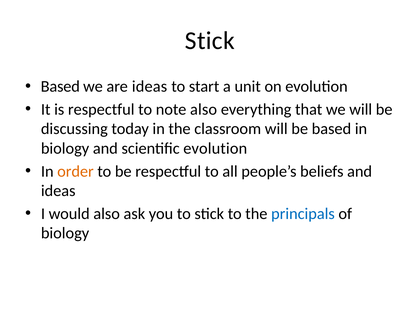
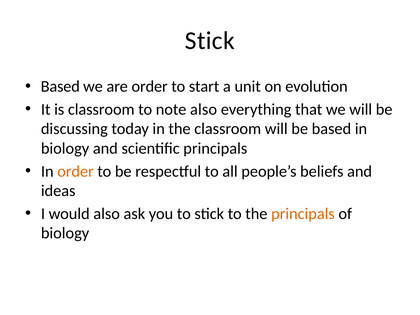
are ideas: ideas -> order
is respectful: respectful -> classroom
scientific evolution: evolution -> principals
principals at (303, 214) colour: blue -> orange
